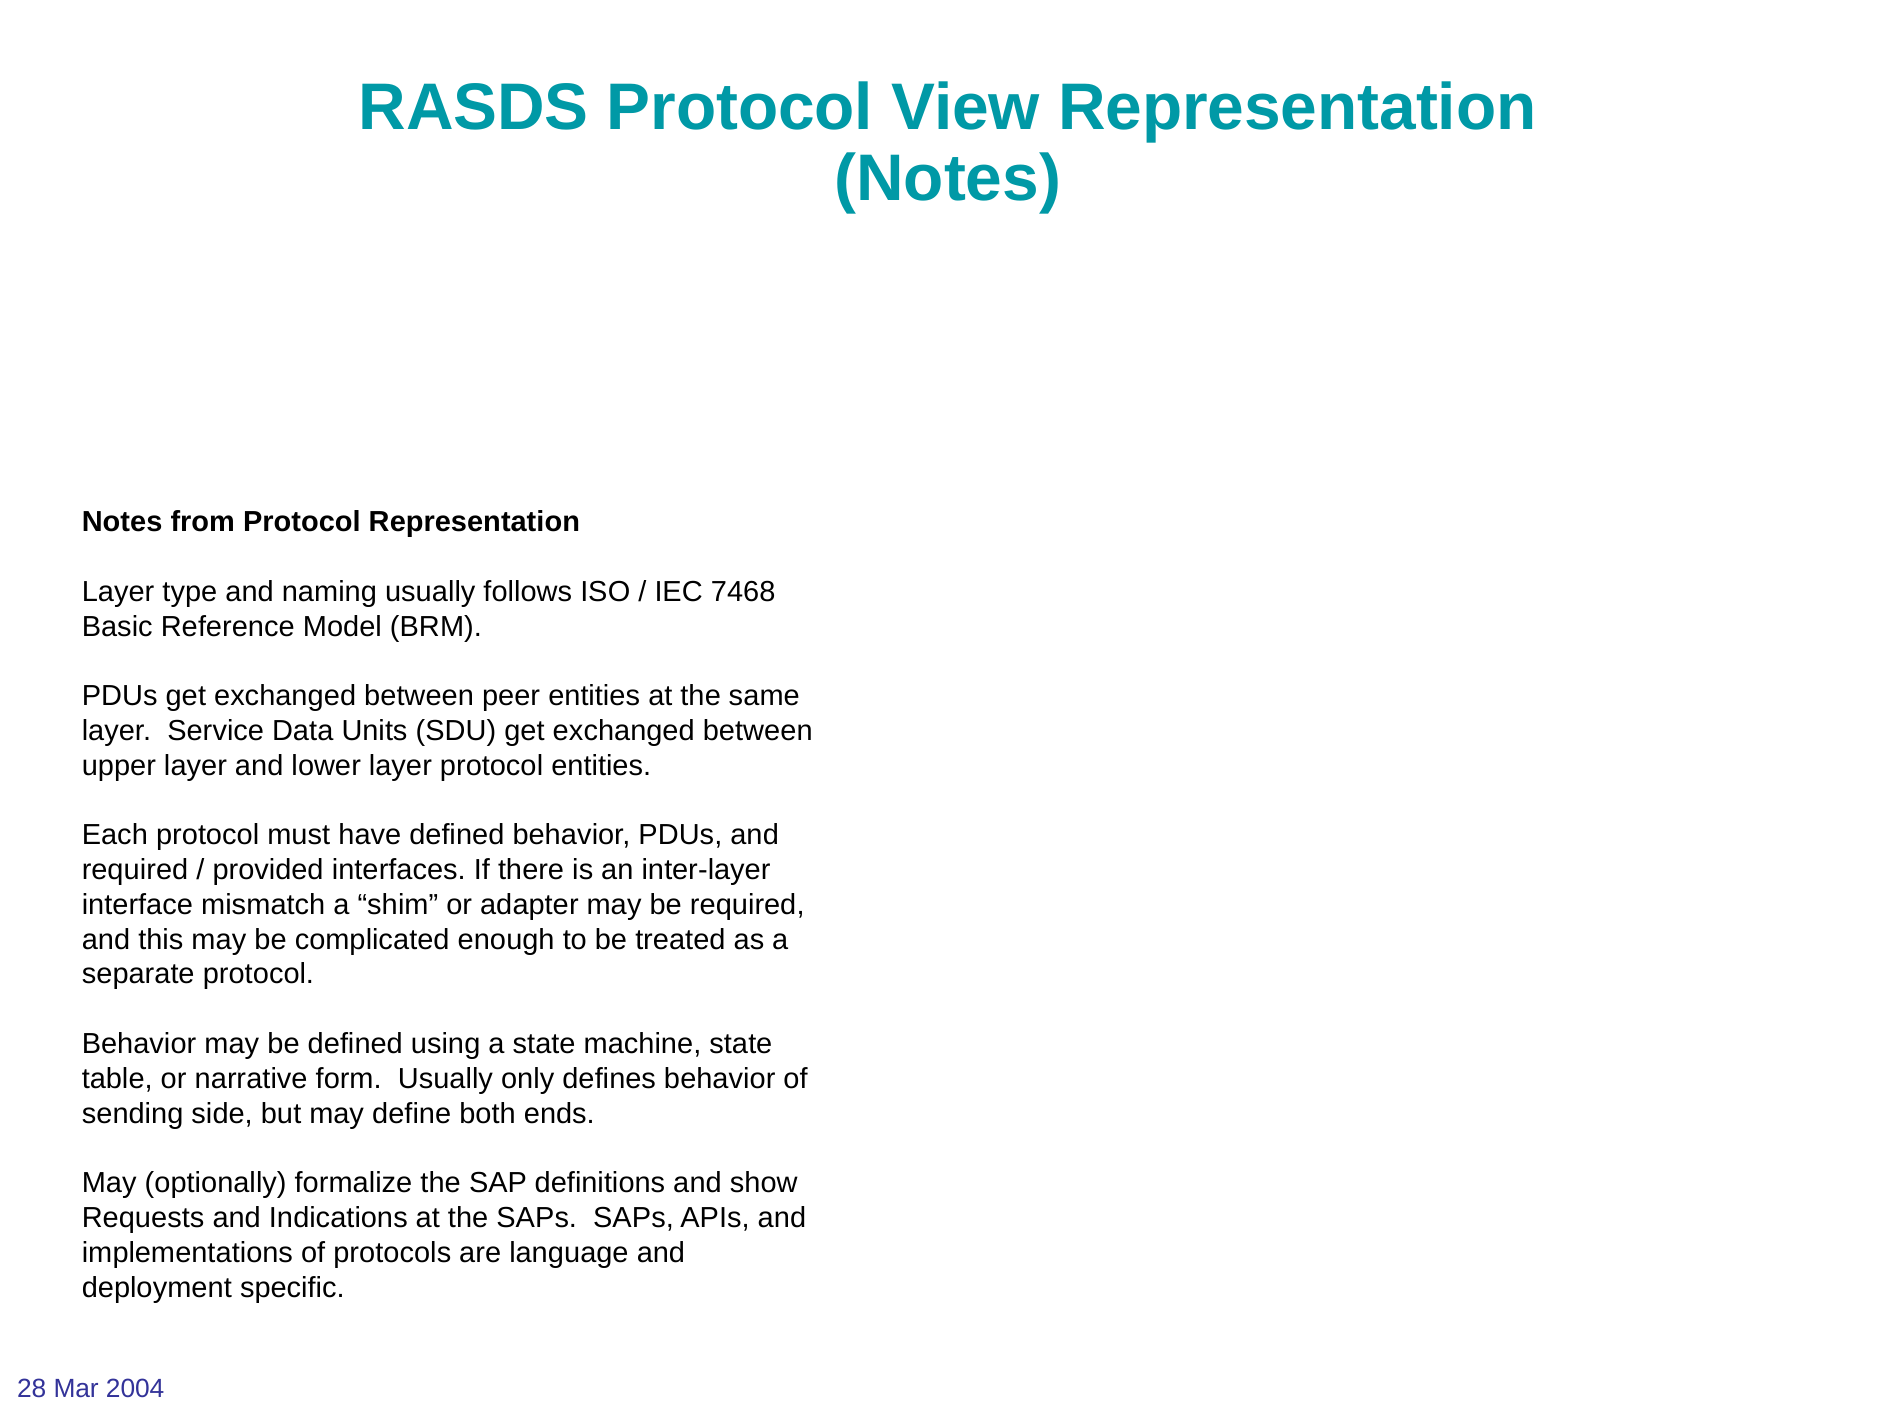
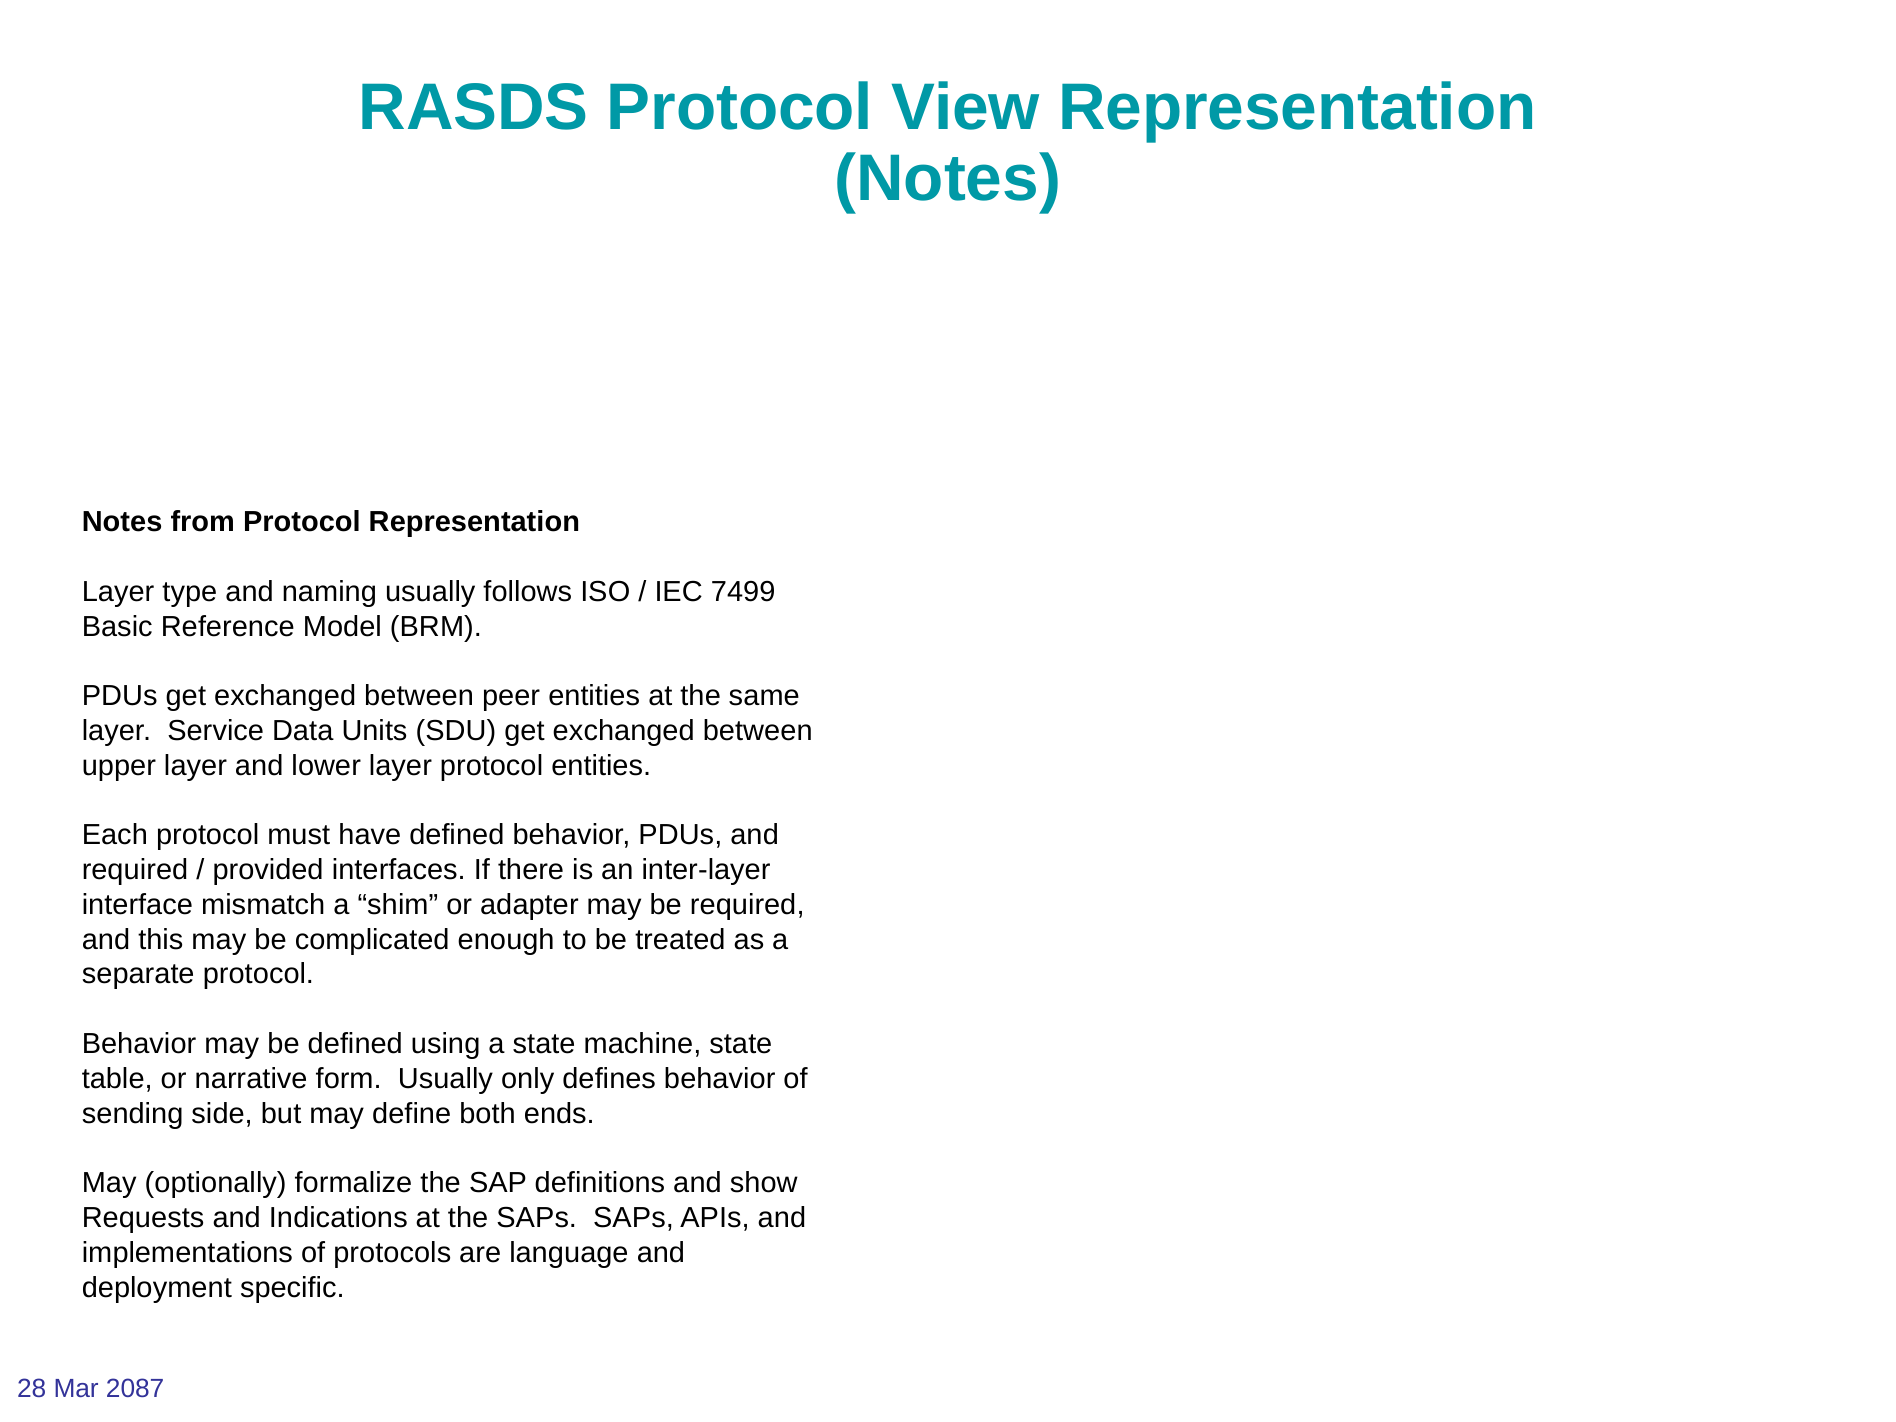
7468: 7468 -> 7499
2004: 2004 -> 2087
